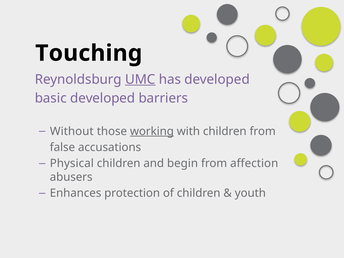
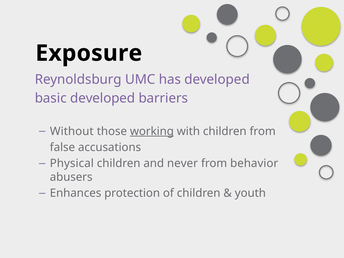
Touching: Touching -> Exposure
UMC underline: present -> none
begin: begin -> never
affection: affection -> behavior
